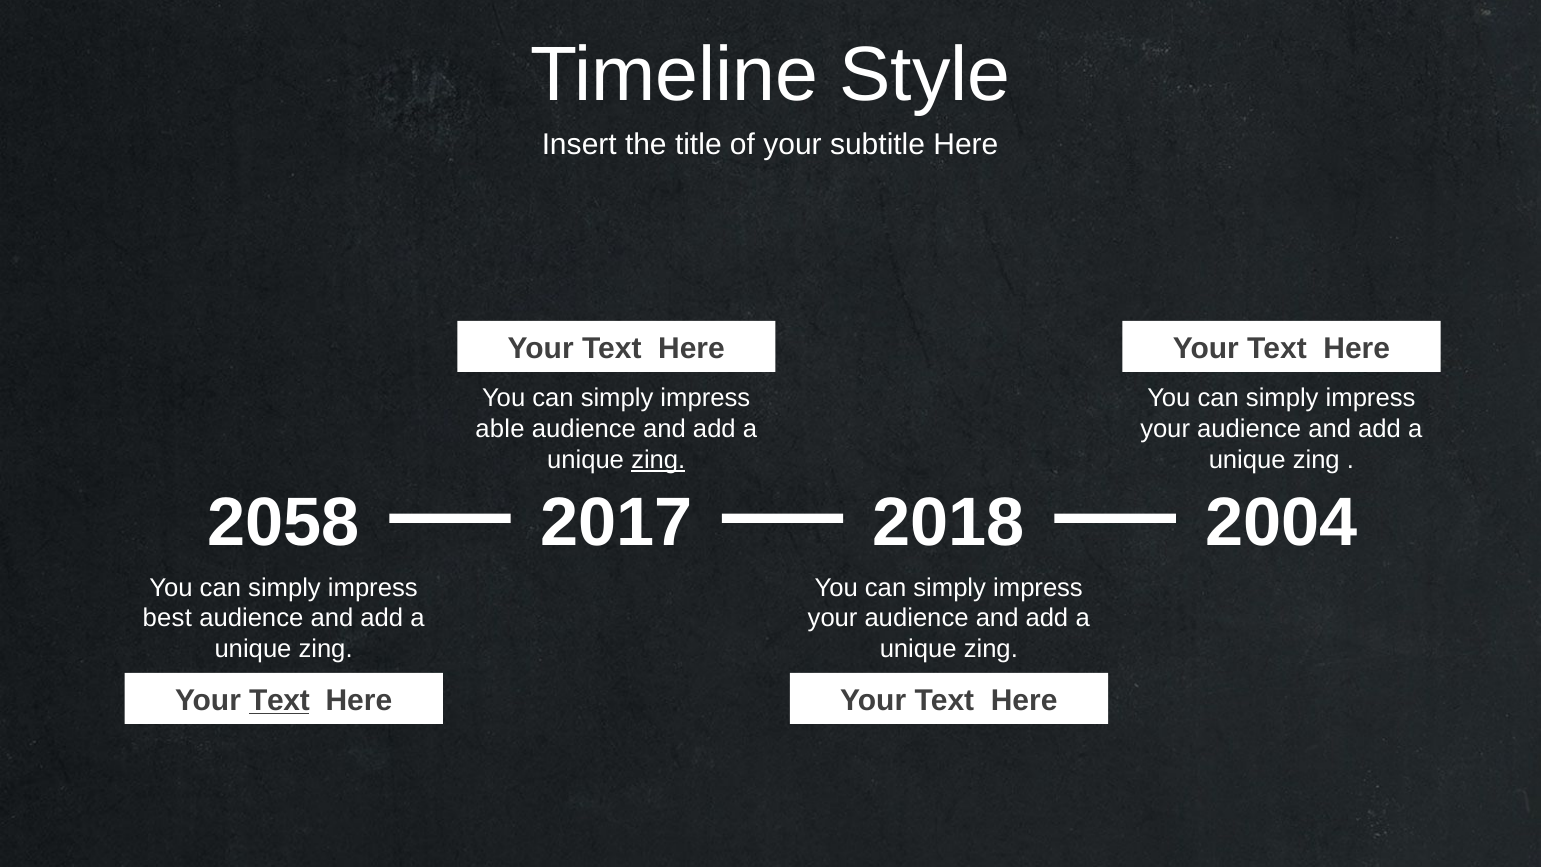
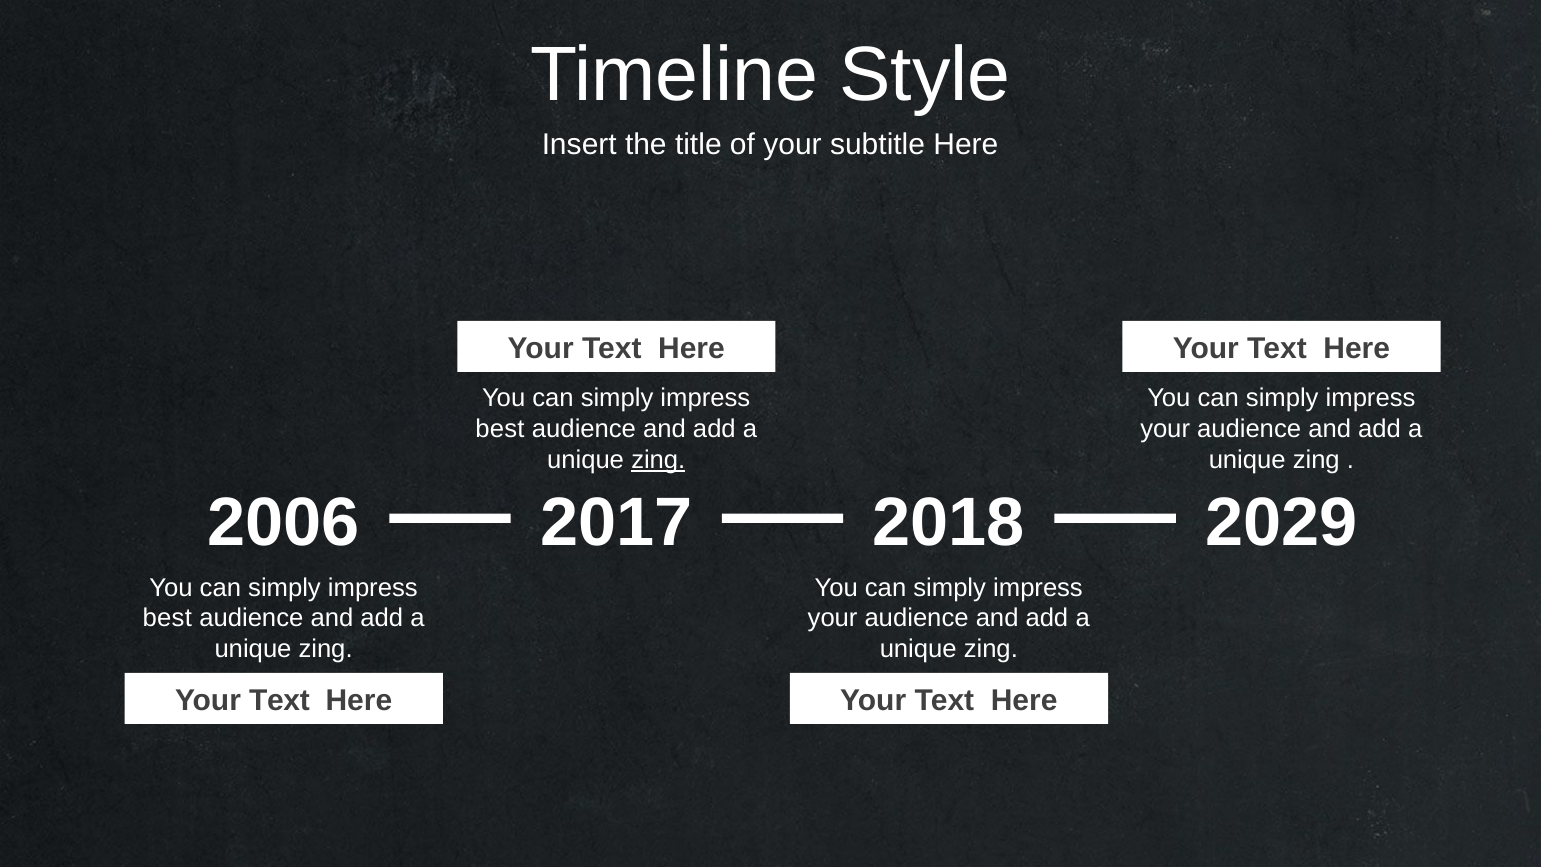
able at (500, 429): able -> best
2058: 2058 -> 2006
2004: 2004 -> 2029
Text at (279, 700) underline: present -> none
